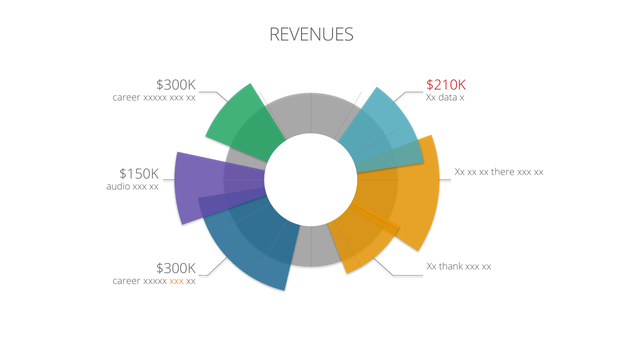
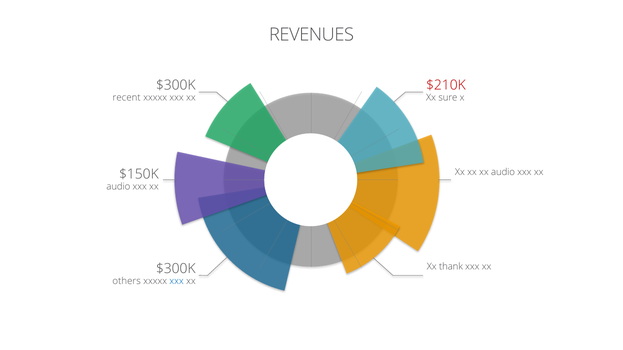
career at (127, 98): career -> recent
data: data -> sure
xx there: there -> audio
career at (127, 282): career -> others
xxx at (177, 282) colour: orange -> blue
